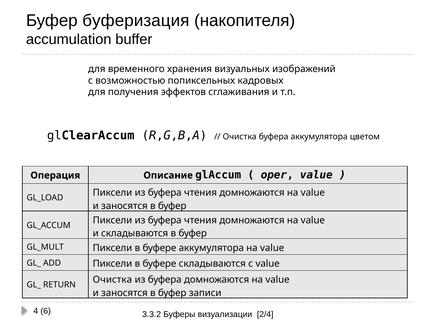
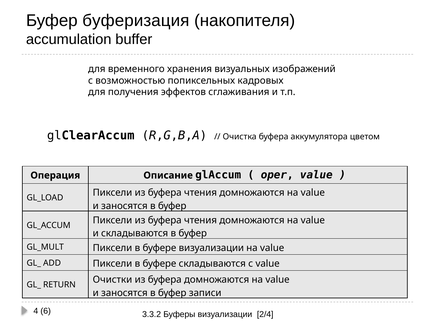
буфере аккумулятора: аккумулятора -> визуализации
RETURN Очистка: Очистка -> Очистки
